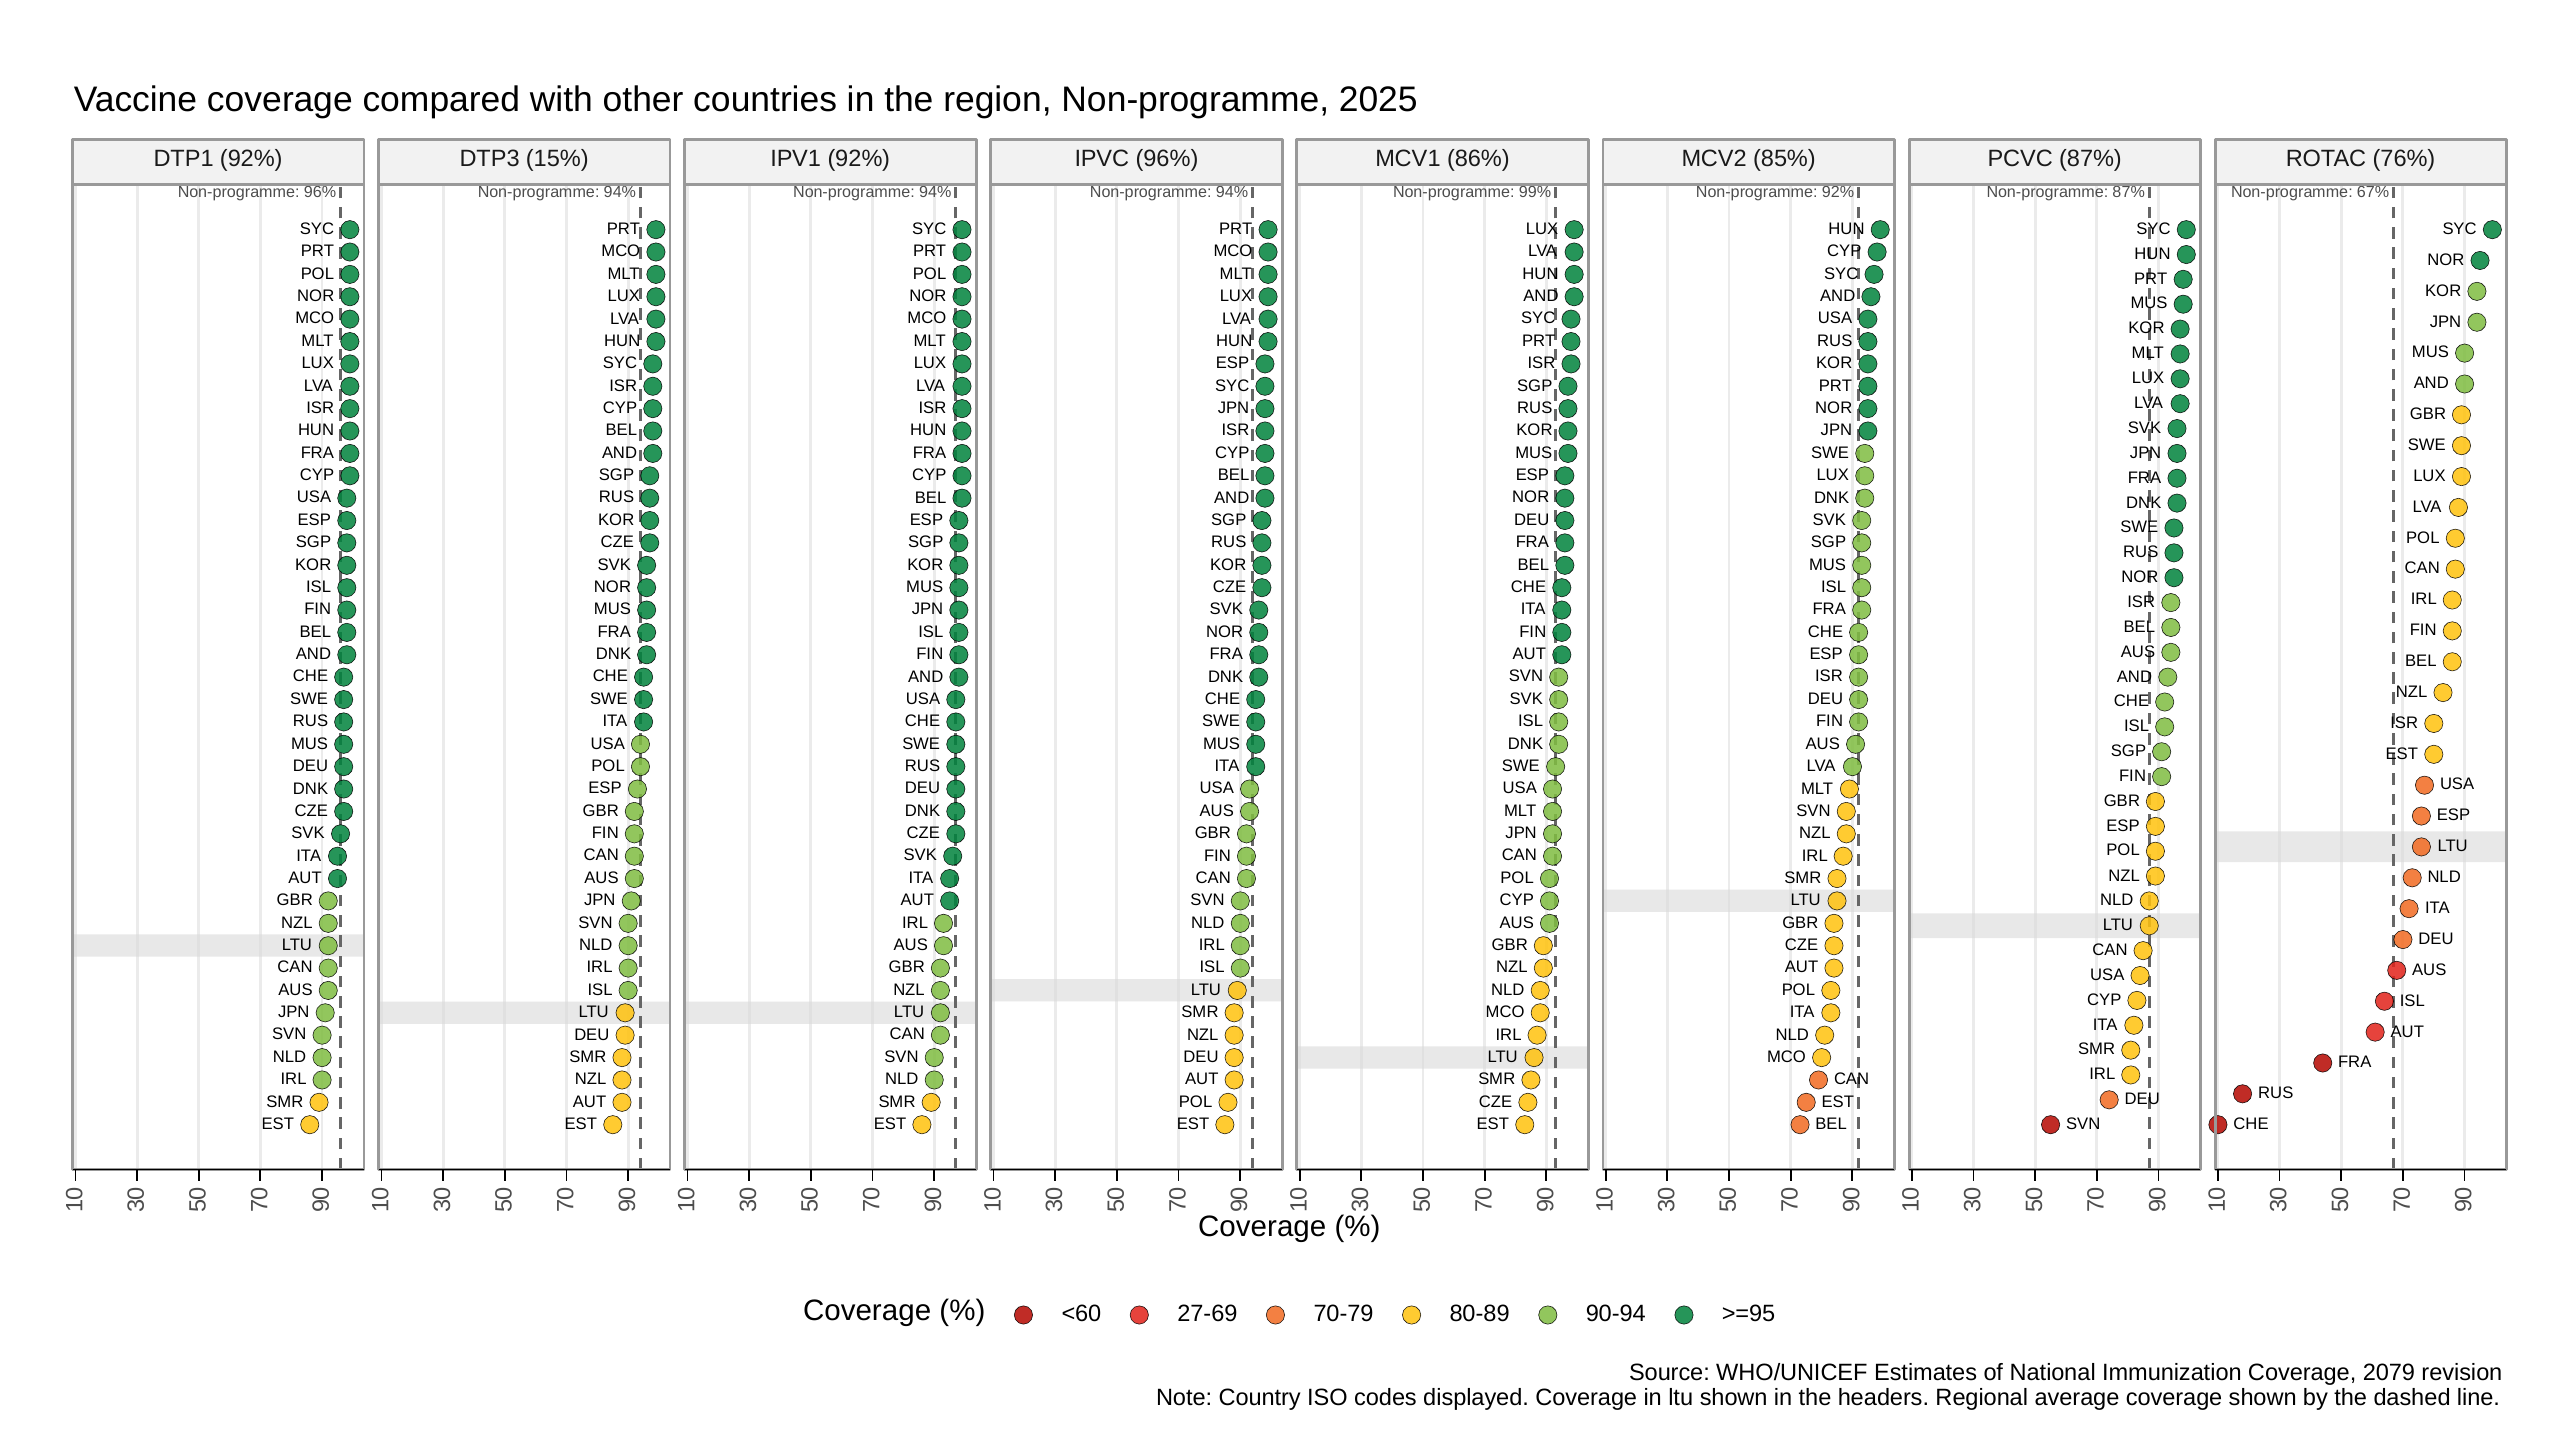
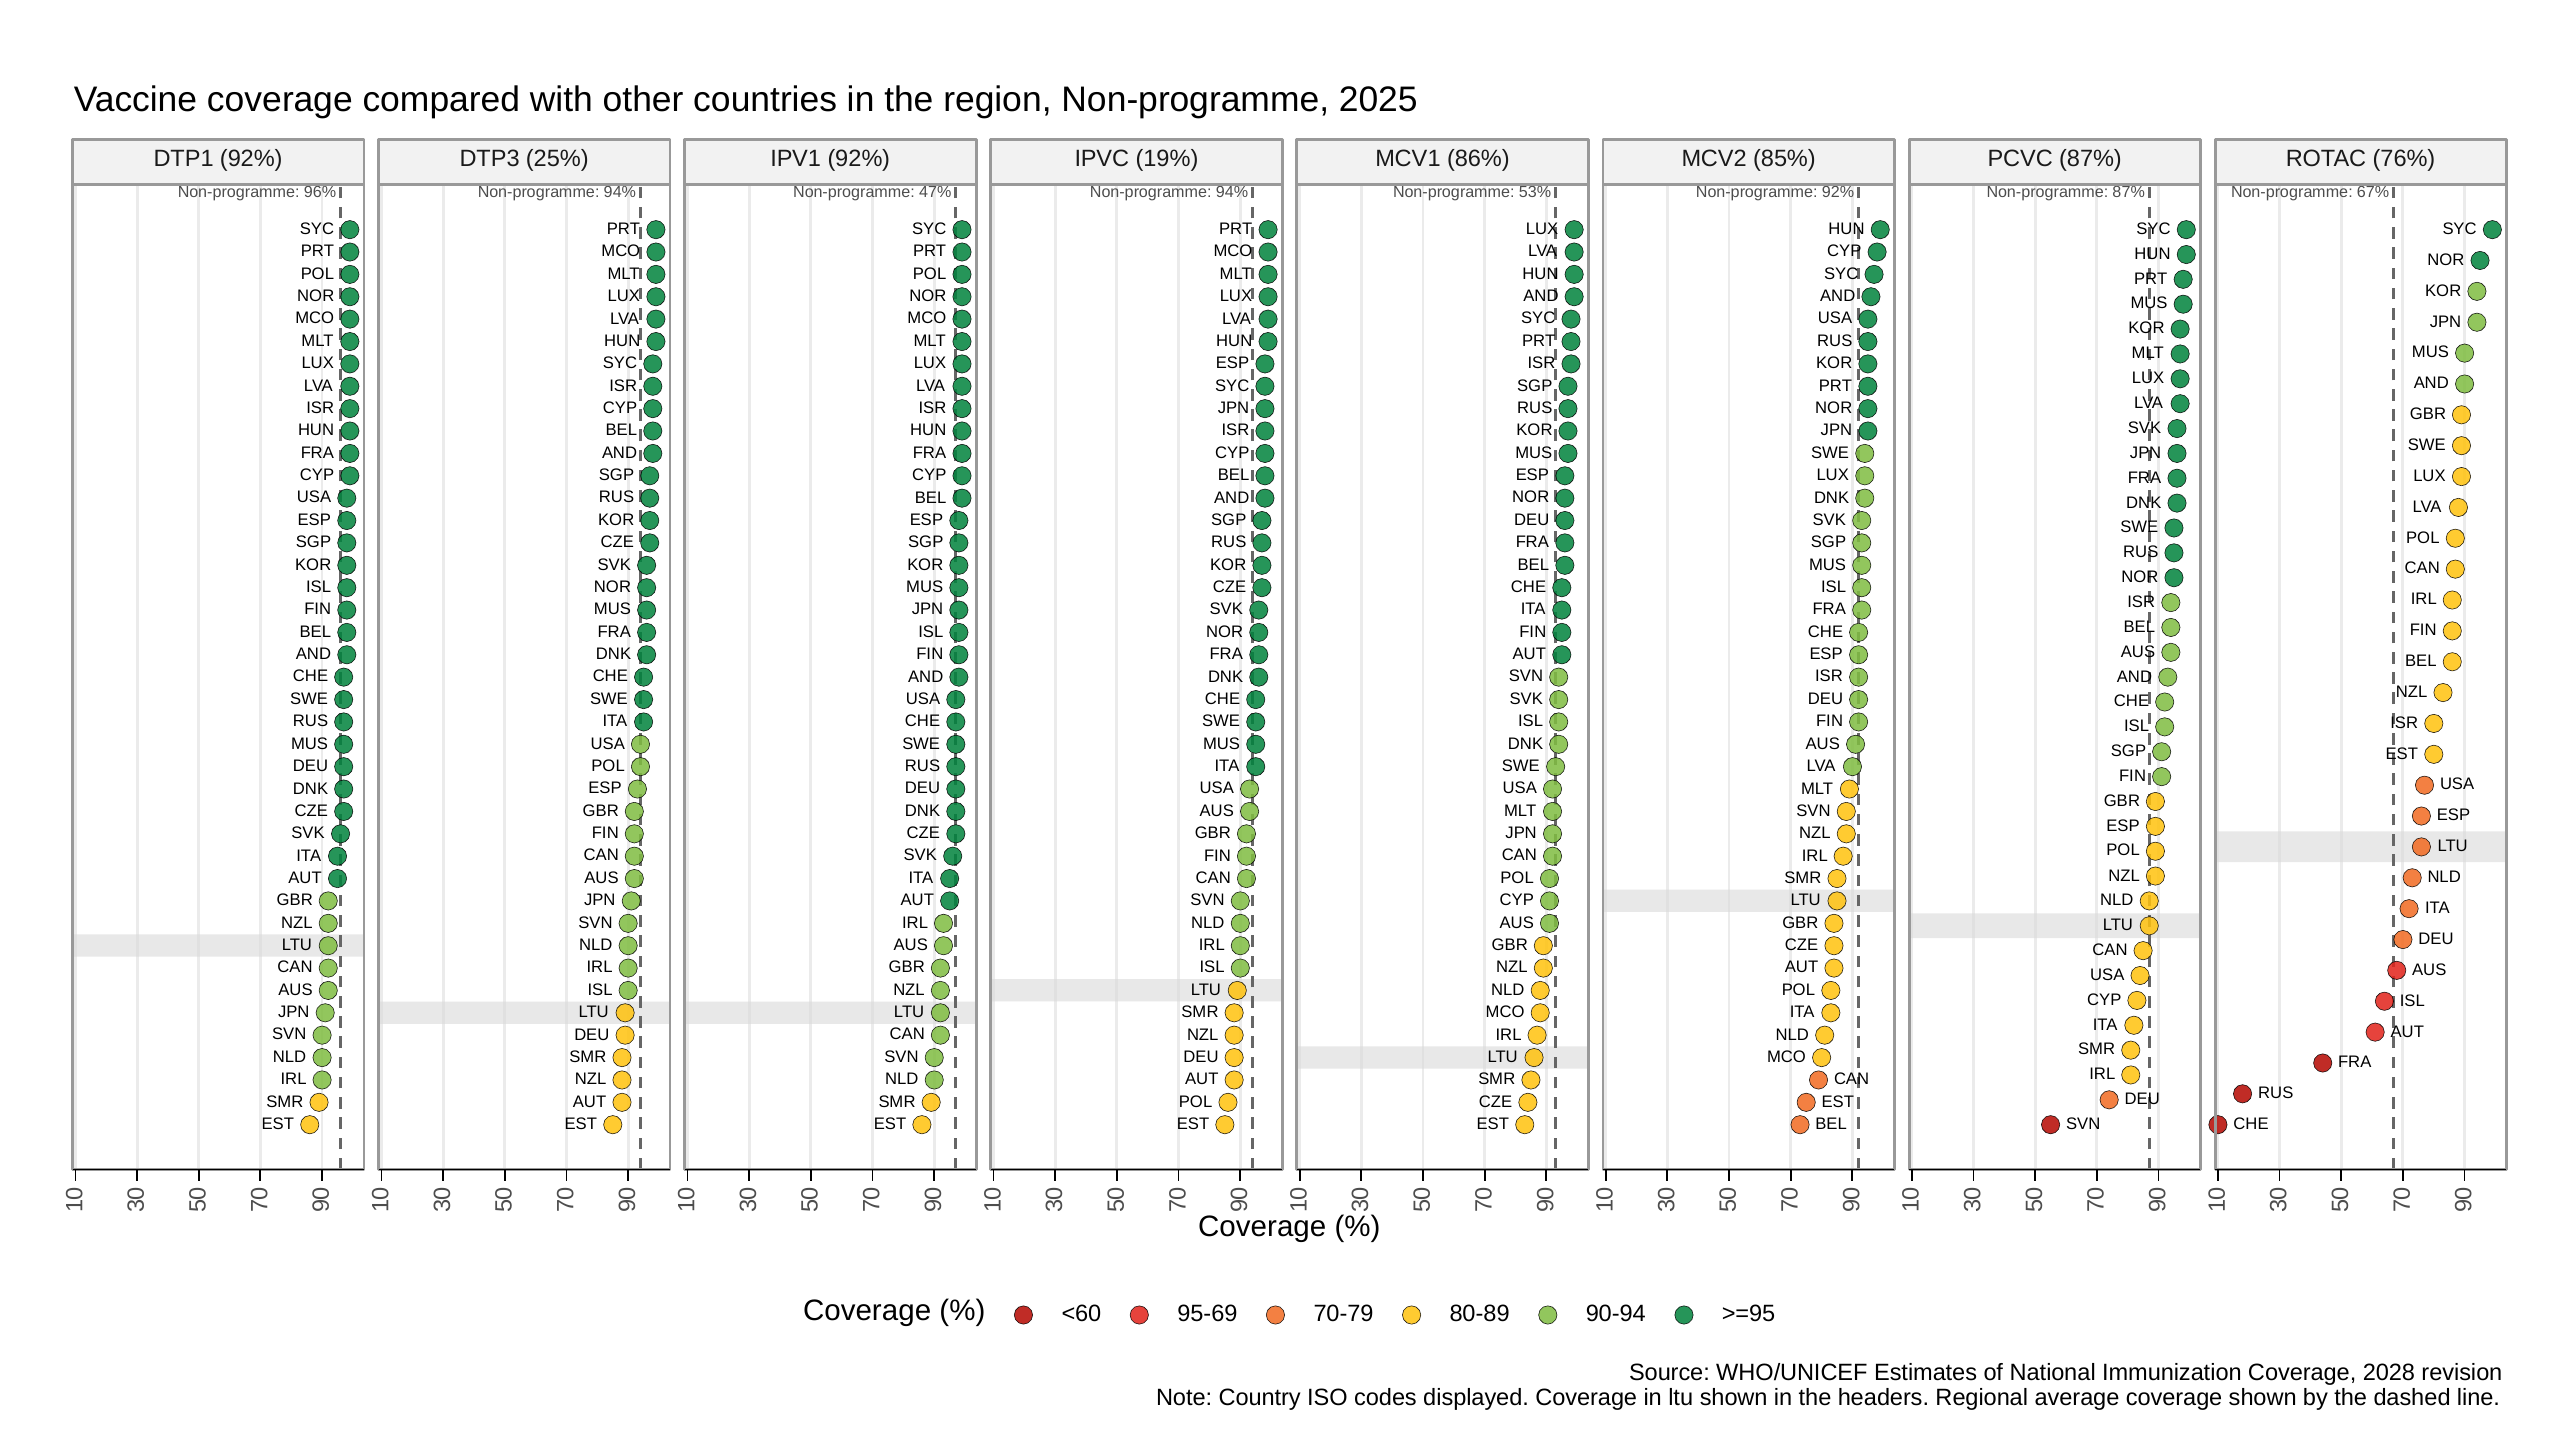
15%: 15% -> 25%
IPVC 96%: 96% -> 19%
94% at (935, 192): 94% -> 47%
99%: 99% -> 53%
27-69: 27-69 -> 95-69
2079: 2079 -> 2028
